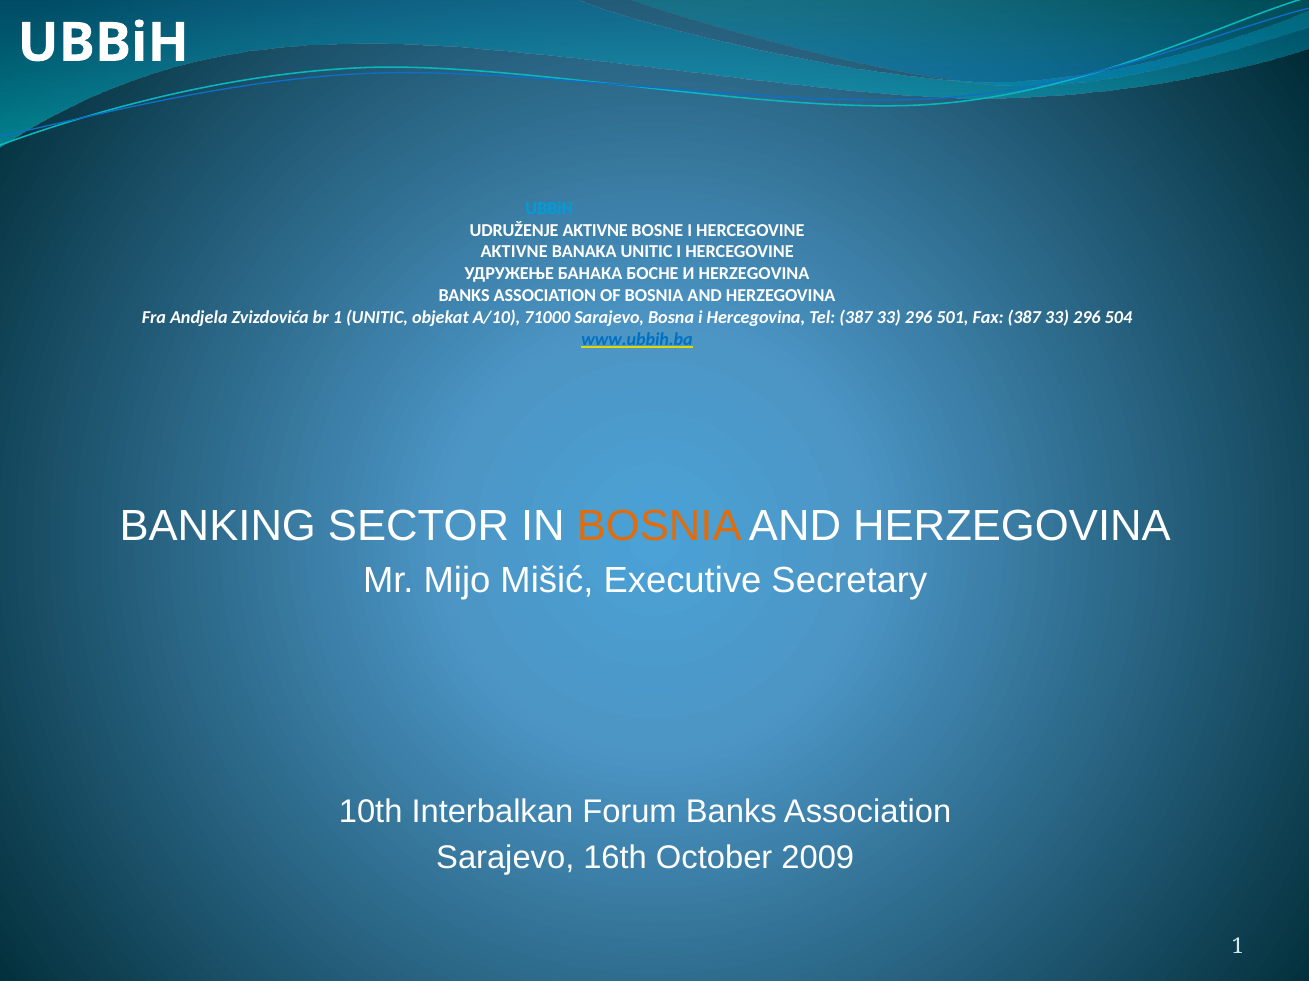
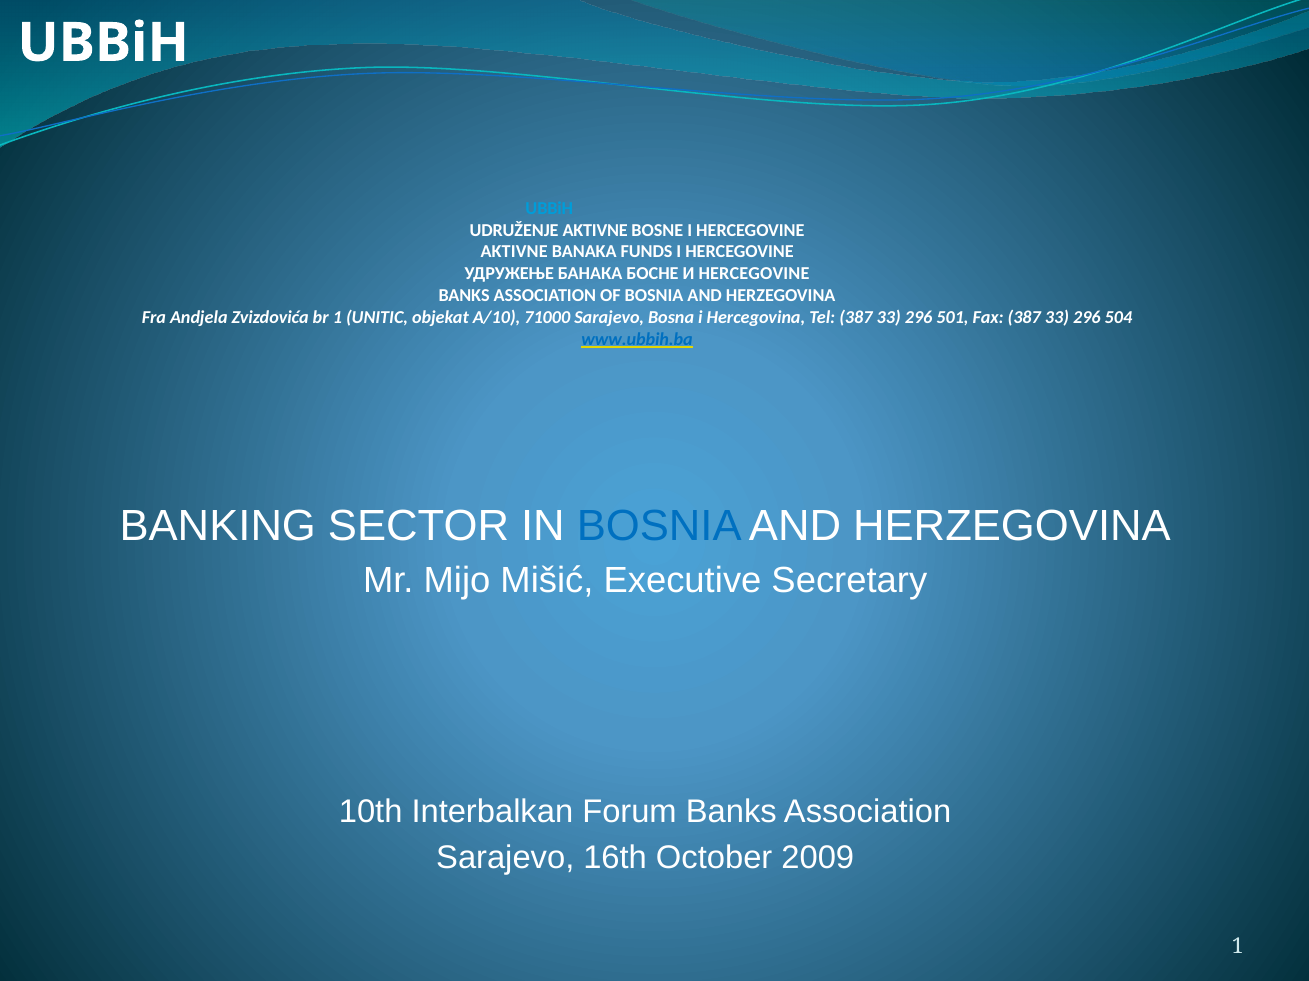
BANAKA UNITIC: UNITIC -> FUNDS
И HERZEGOVINA: HERZEGOVINA -> HERCEGOVINE
BOSNIA at (659, 526) colour: orange -> blue
